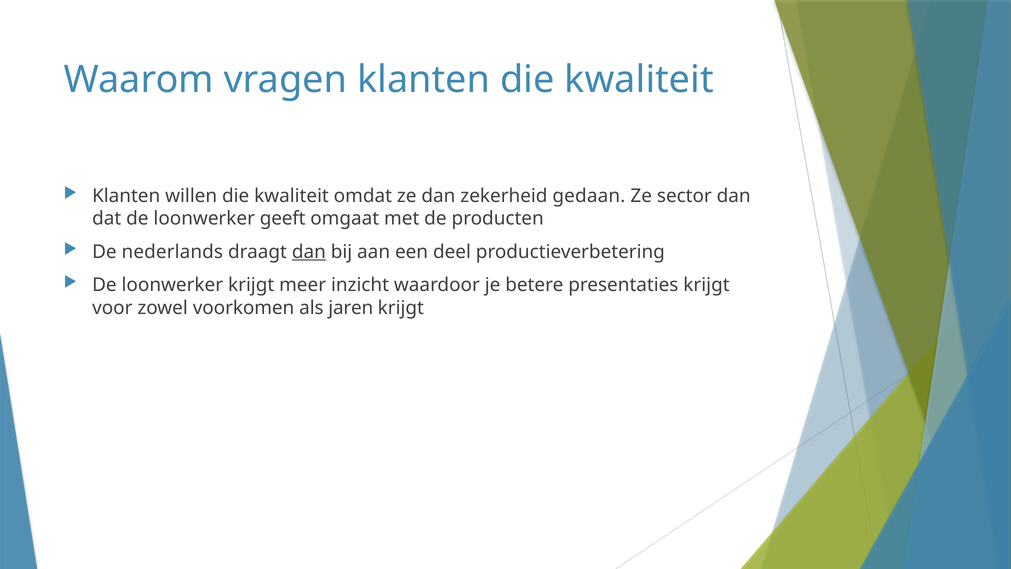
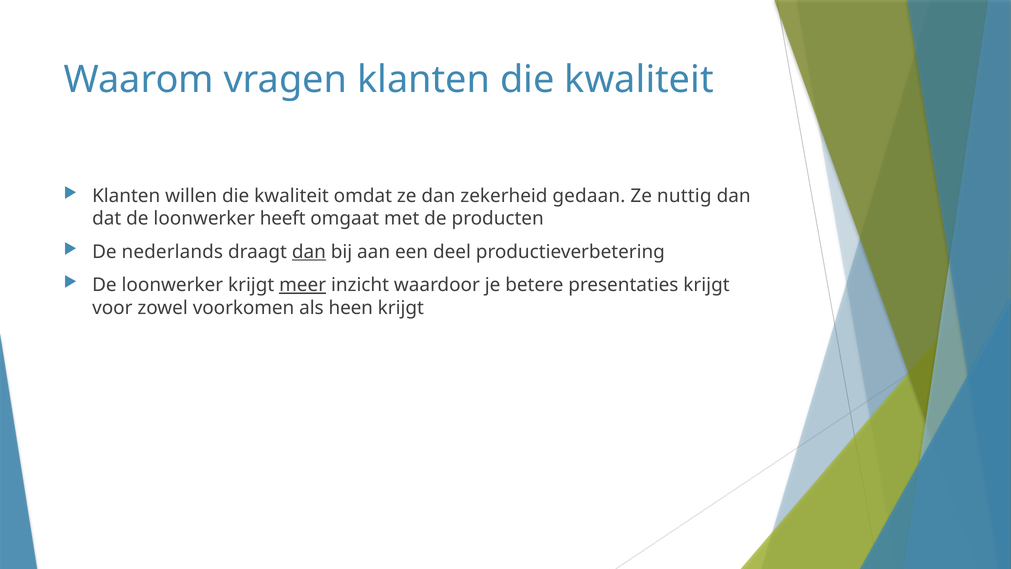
sector: sector -> nuttig
geeft: geeft -> heeft
meer underline: none -> present
jaren: jaren -> heen
